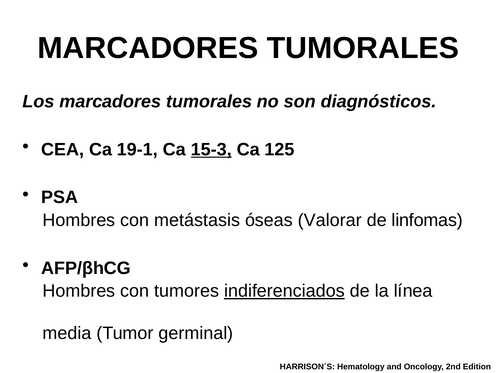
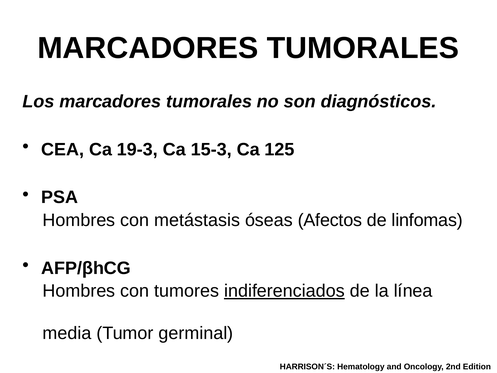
19-1: 19-1 -> 19-3
15-3 underline: present -> none
Valorar: Valorar -> Afectos
